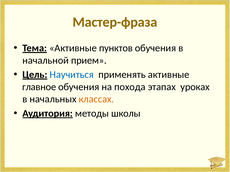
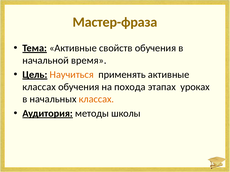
пунктов: пунктов -> свойств
прием: прием -> время
Научиться colour: blue -> orange
главное at (39, 87): главное -> классах
